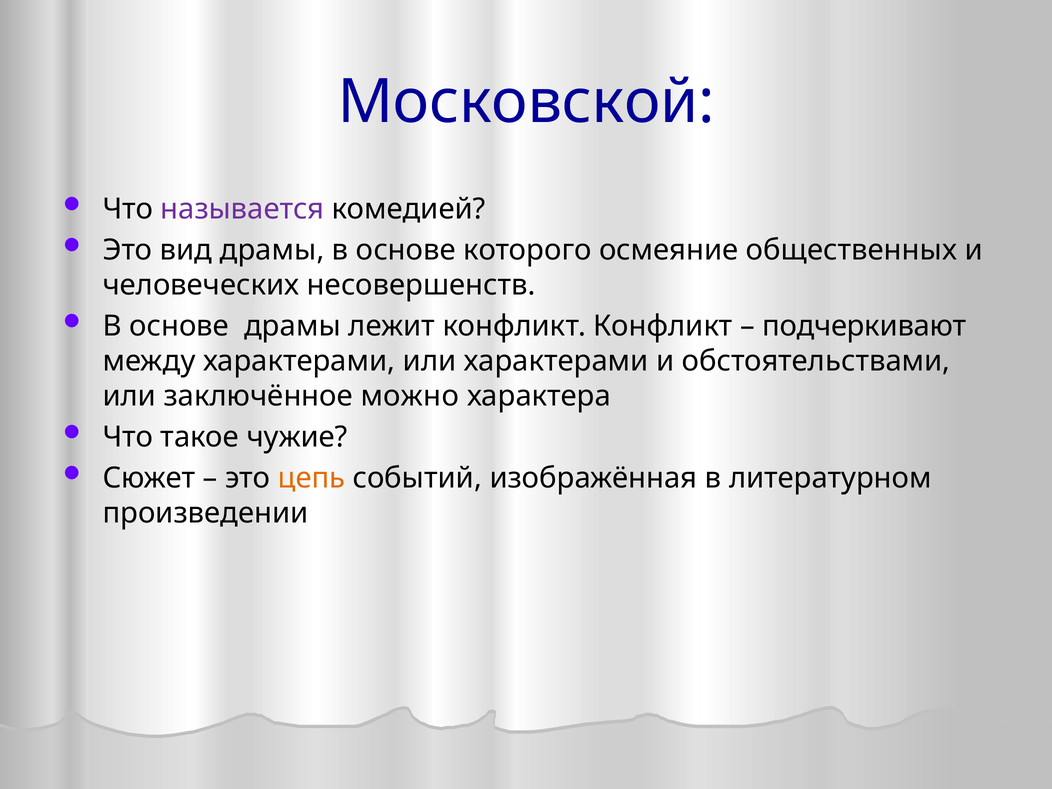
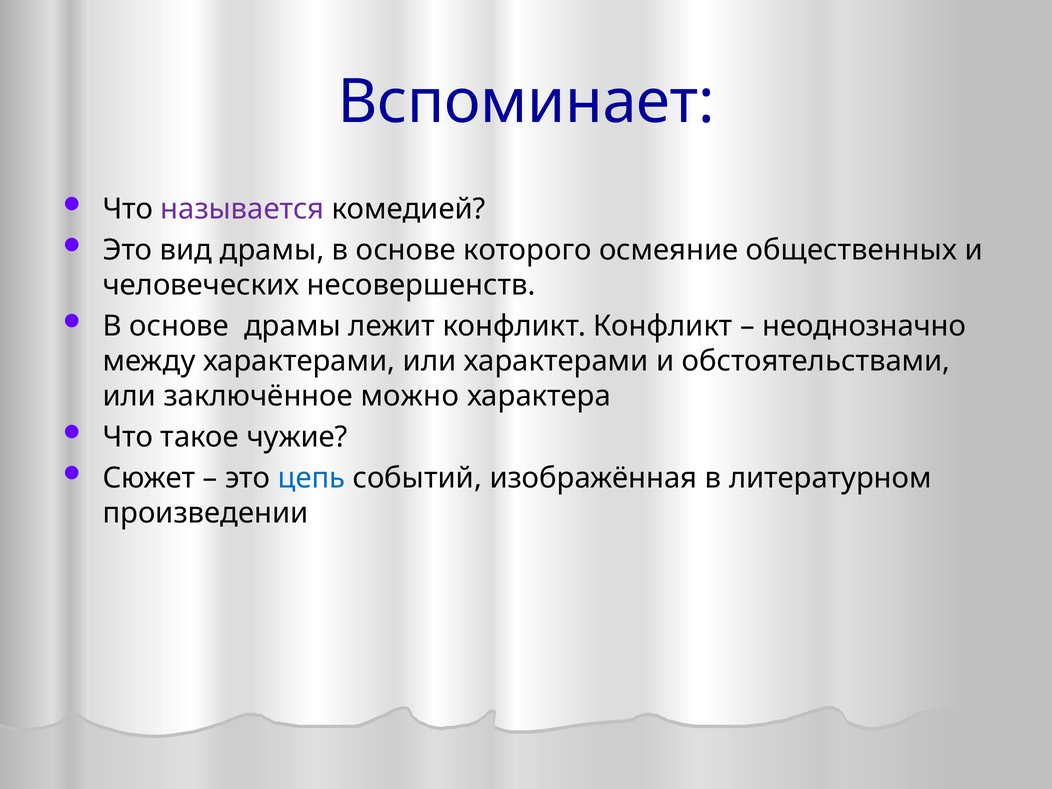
Московской: Московской -> Вспоминает
подчеркивают: подчеркивают -> неоднозначно
цепь colour: orange -> blue
